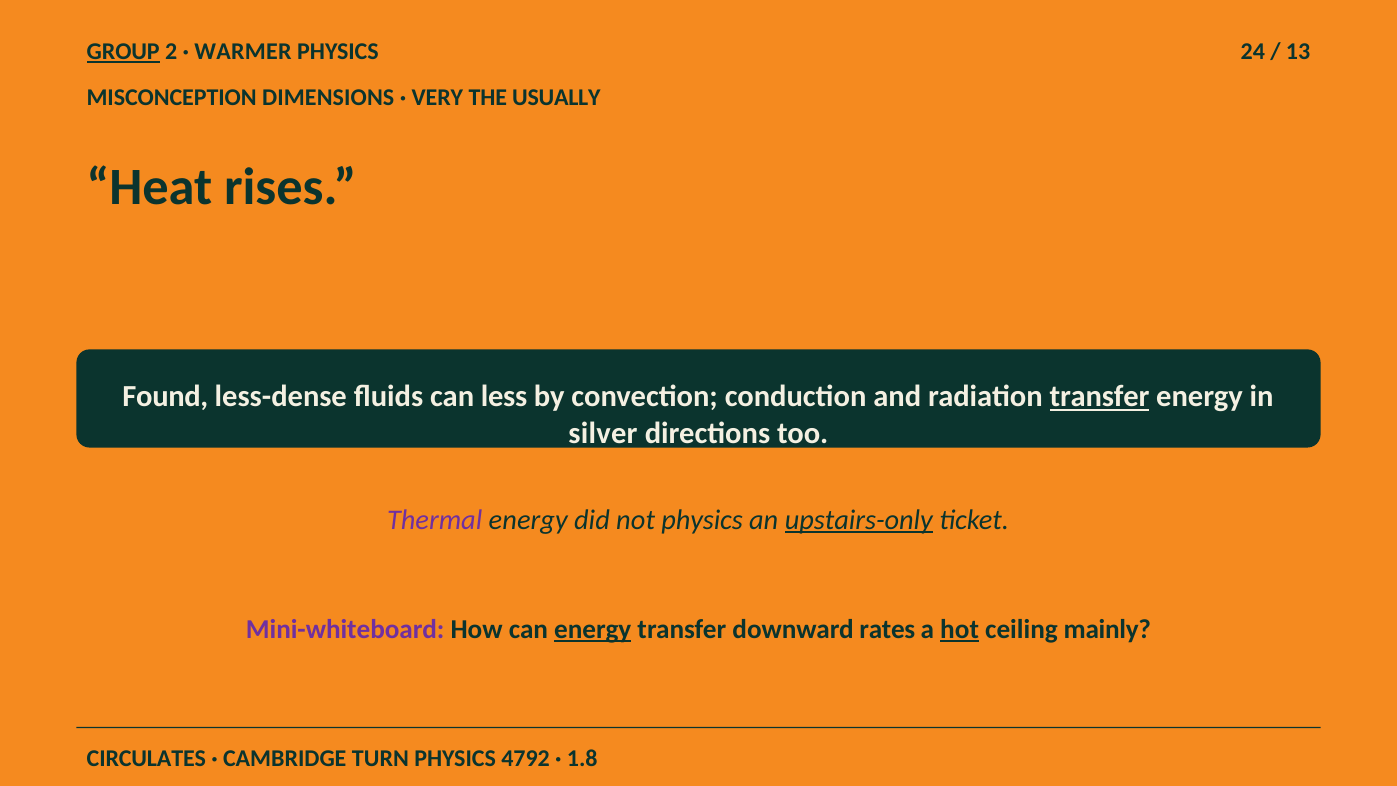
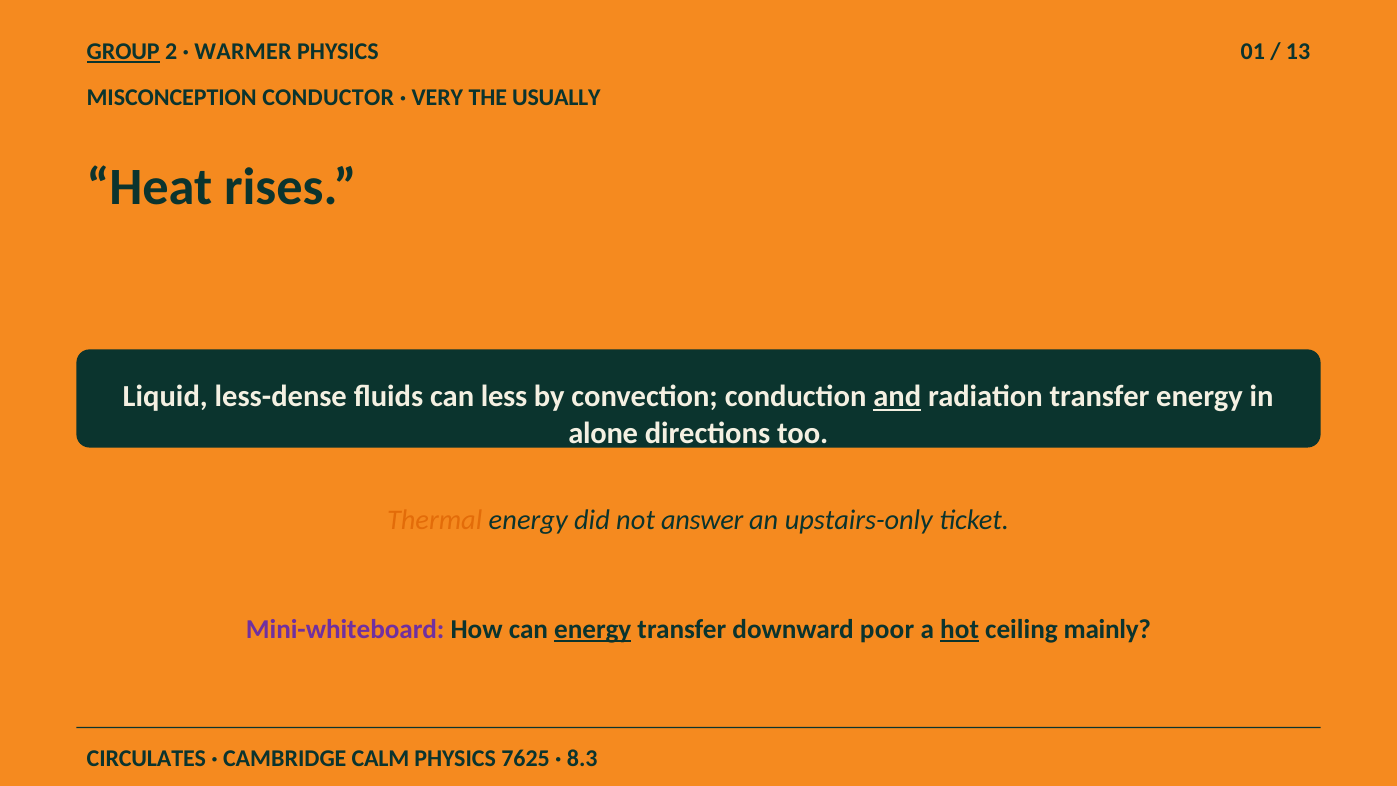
24: 24 -> 01
DIMENSIONS: DIMENSIONS -> CONDUCTOR
Found: Found -> Liquid
and underline: none -> present
transfer at (1099, 397) underline: present -> none
silver: silver -> alone
Thermal colour: purple -> orange
not physics: physics -> answer
upstairs-only underline: present -> none
rates: rates -> poor
TURN: TURN -> CALM
4792: 4792 -> 7625
1.8: 1.8 -> 8.3
